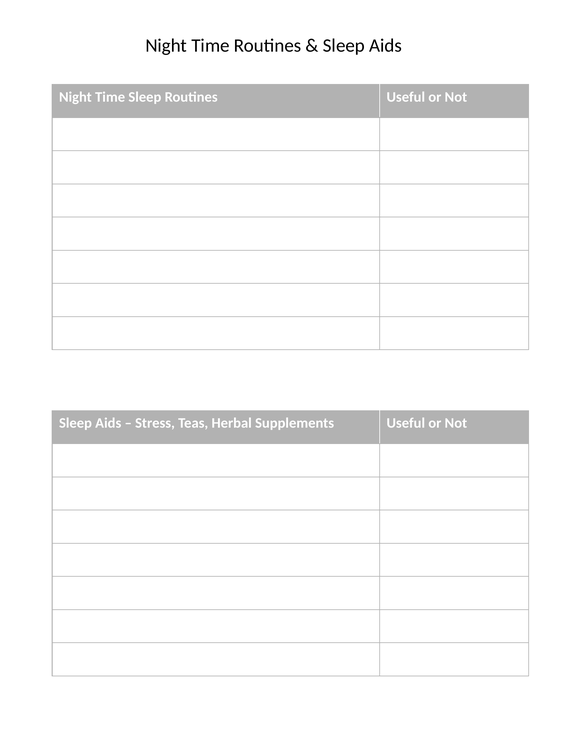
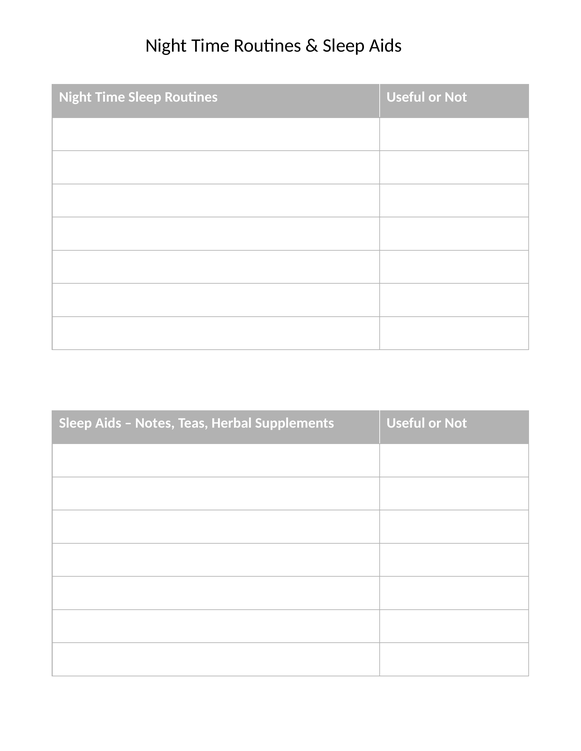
Stress: Stress -> Notes
